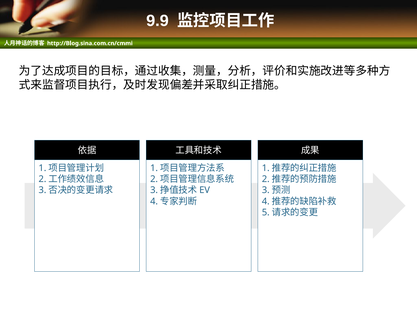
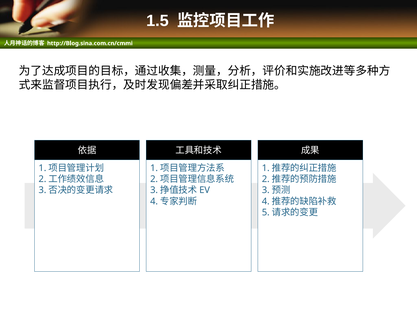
9.9: 9.9 -> 1.5
